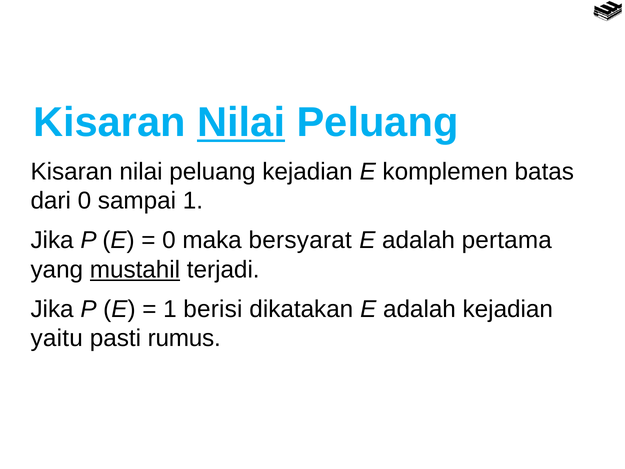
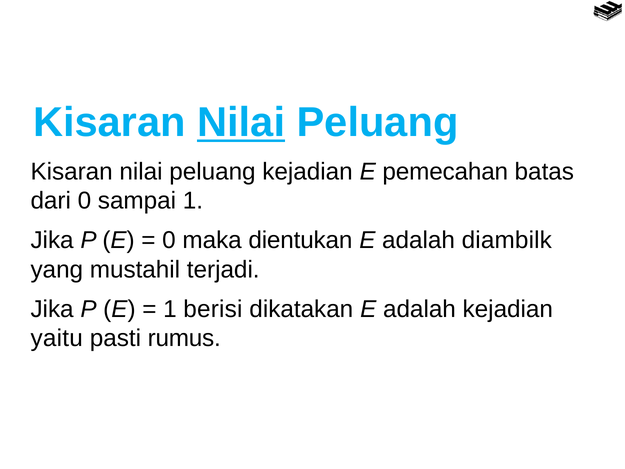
komplemen: komplemen -> pemecahan
bersyarat: bersyarat -> dientukan
pertama: pertama -> diambilk
mustahil underline: present -> none
